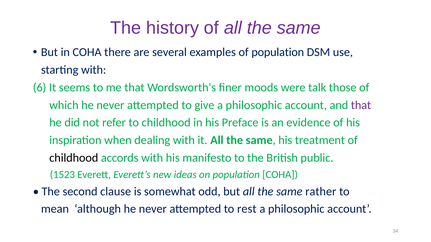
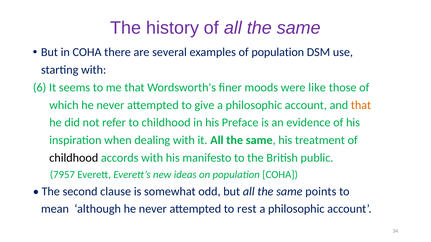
talk: talk -> like
that at (361, 105) colour: purple -> orange
1523: 1523 -> 7957
rather: rather -> points
